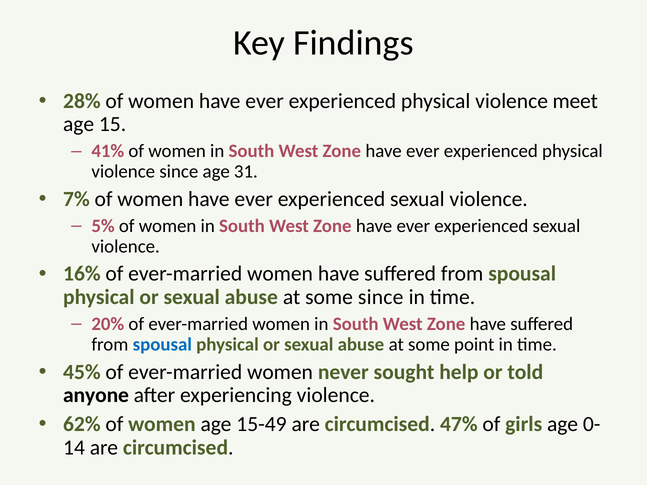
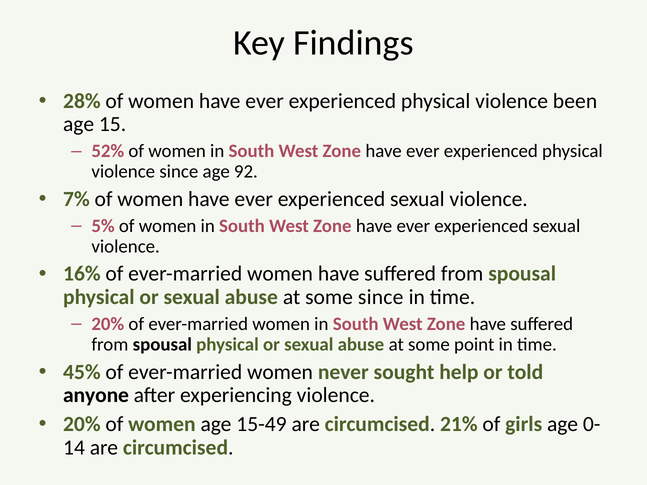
meet: meet -> been
41%: 41% -> 52%
31: 31 -> 92
spousal at (162, 345) colour: blue -> black
62% at (82, 424): 62% -> 20%
47%: 47% -> 21%
